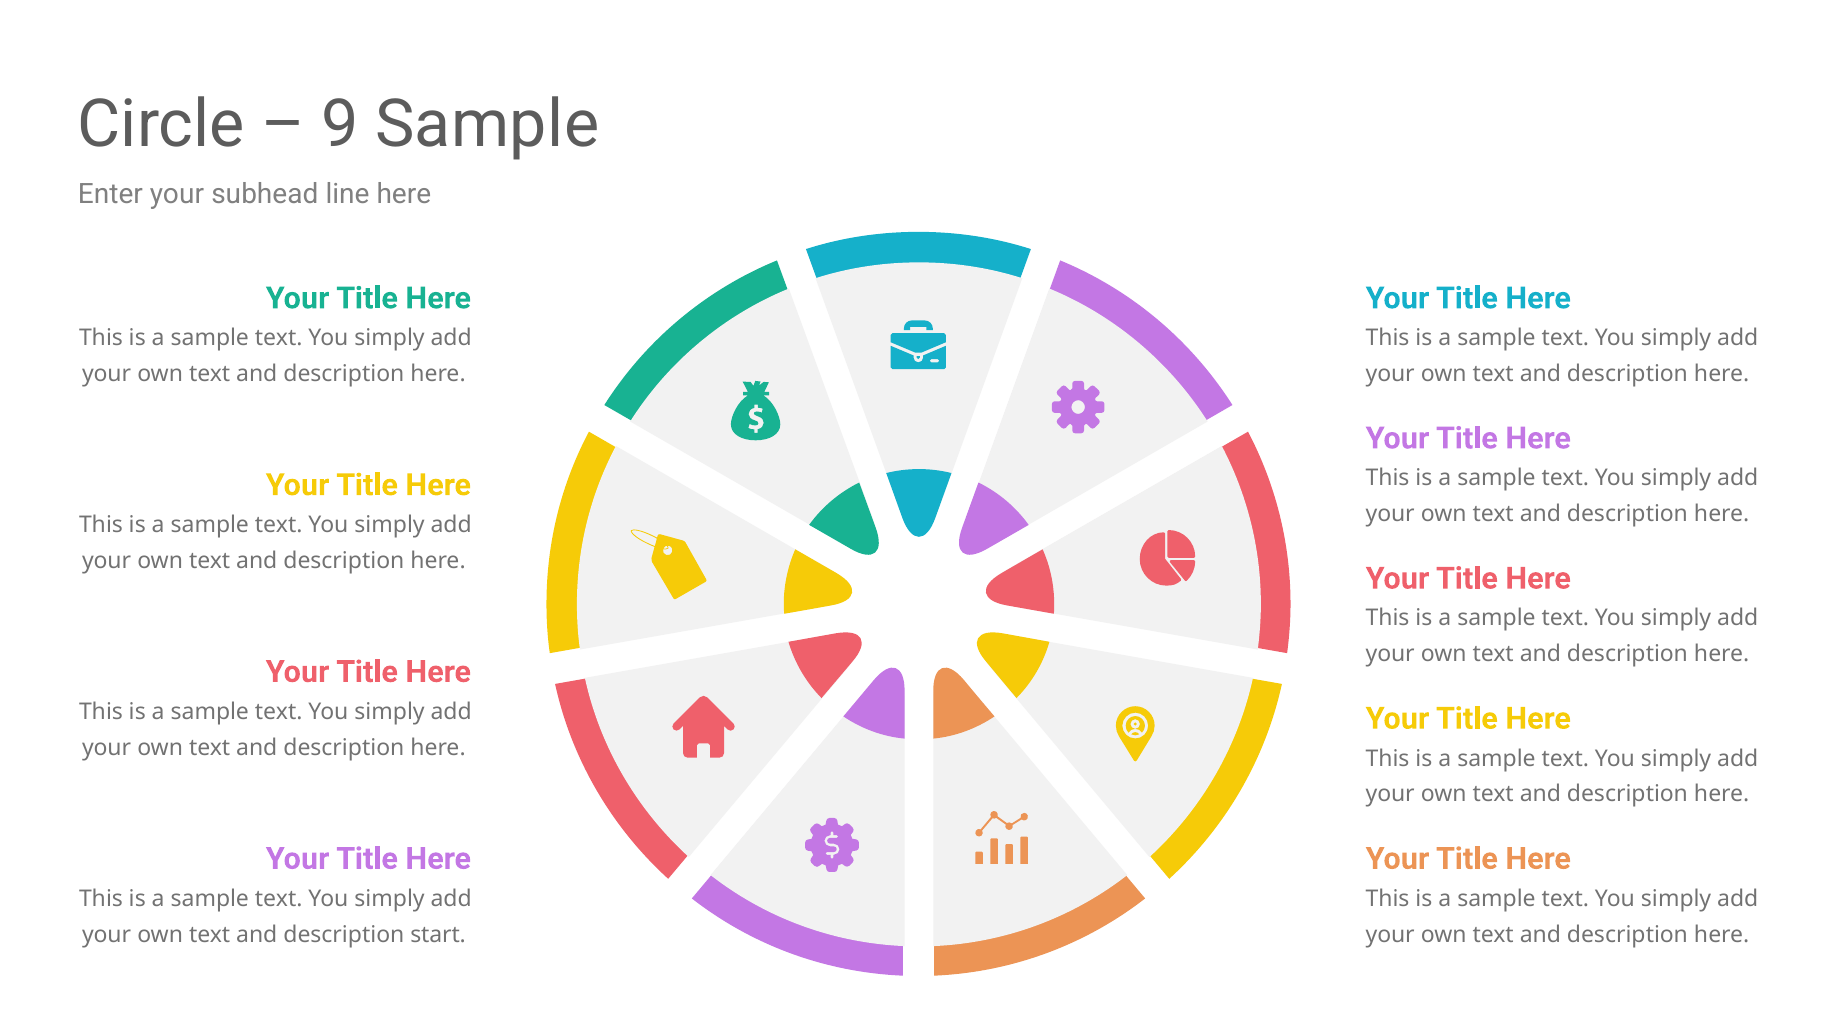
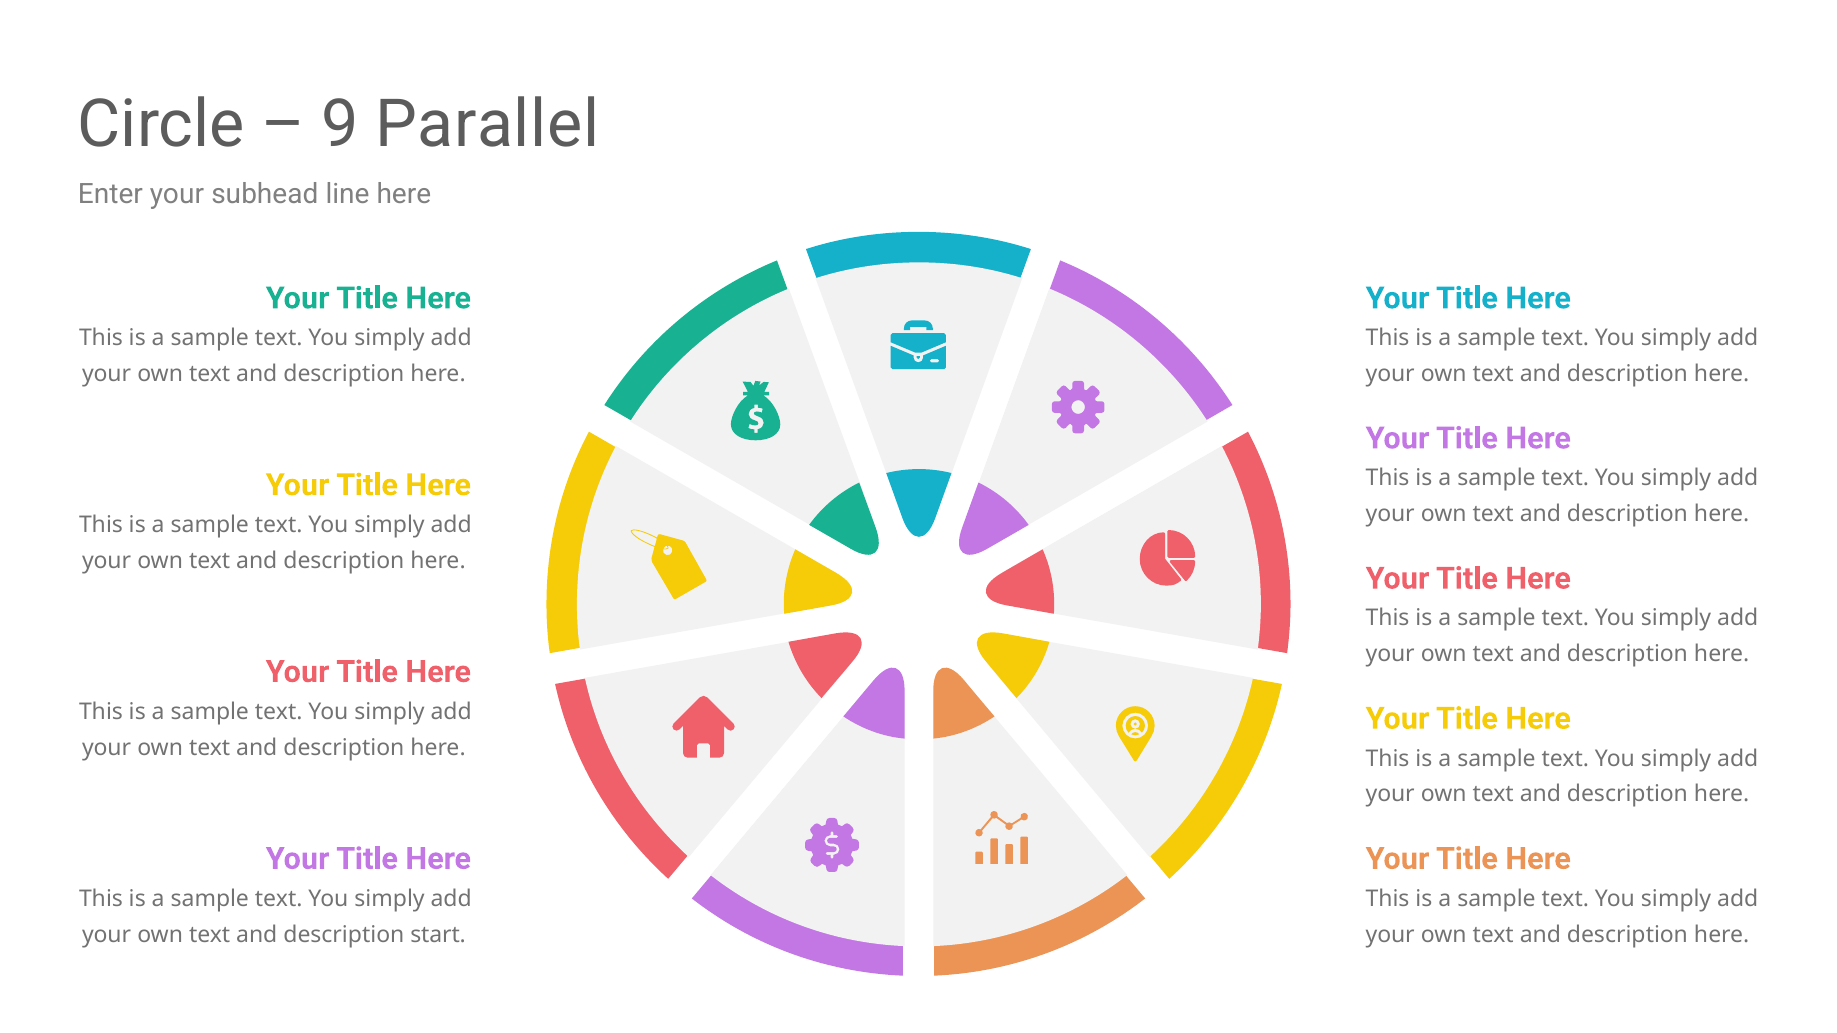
9 Sample: Sample -> Parallel
